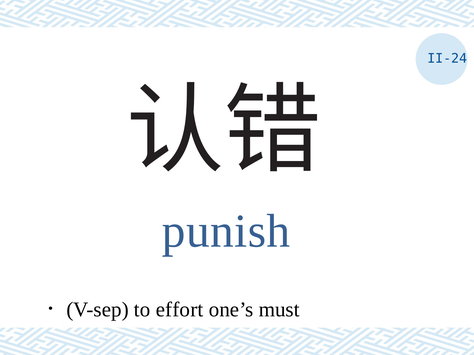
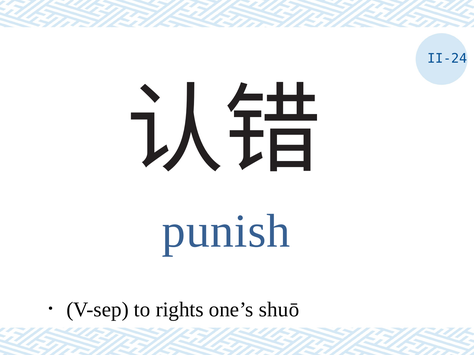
effort: effort -> rights
must: must -> shuō
